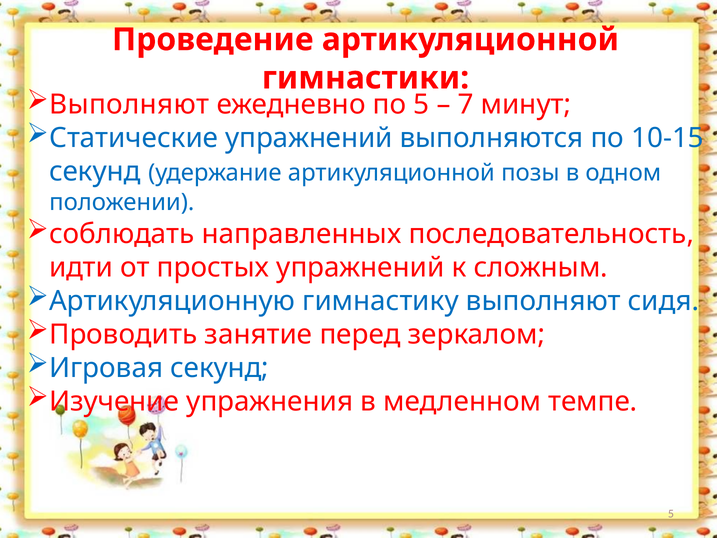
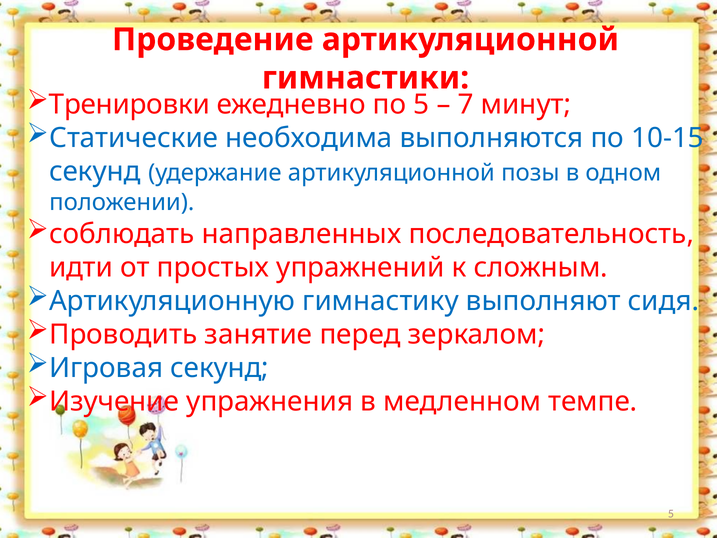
Выполняют at (129, 105): Выполняют -> Тренировки
Статические упражнений: упражнений -> необходима
